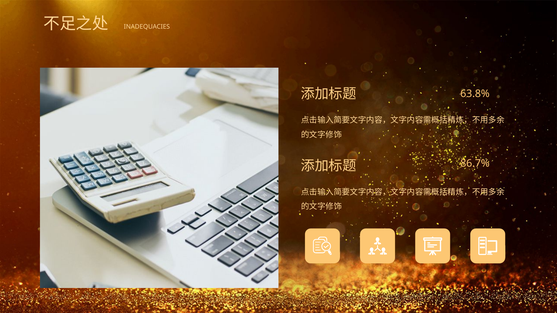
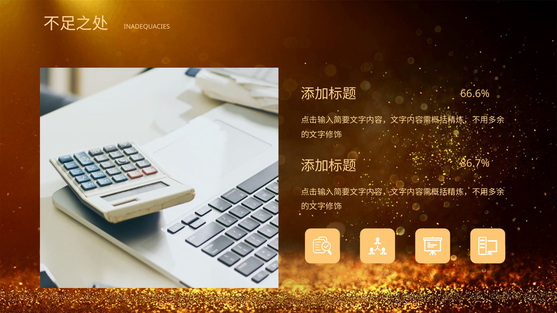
63.8%: 63.8% -> 66.6%
